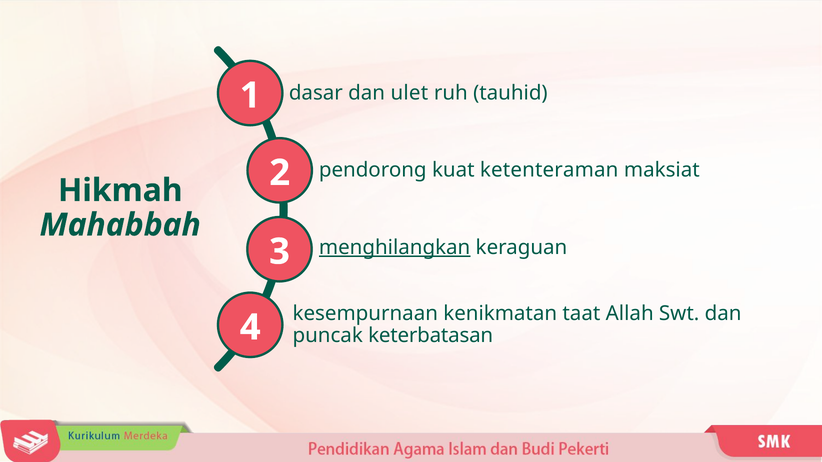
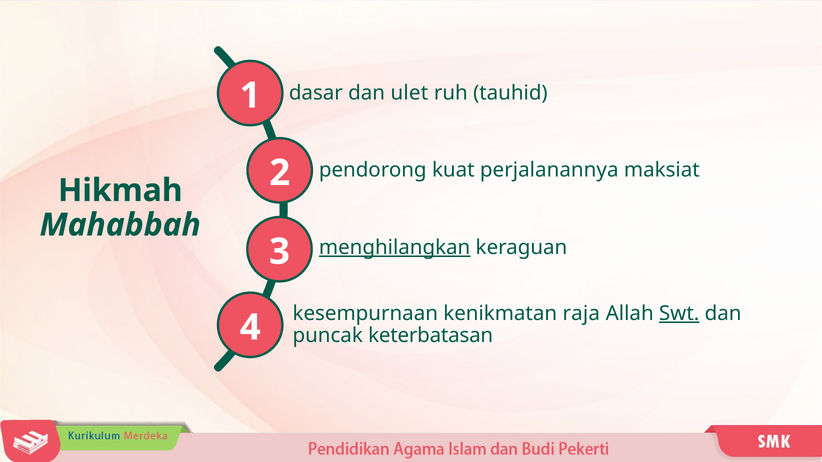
ketenteraman: ketenteraman -> perjalanannya
taat: taat -> raja
Swt underline: none -> present
